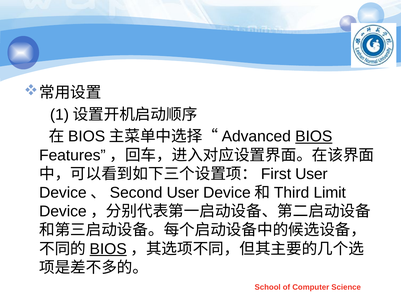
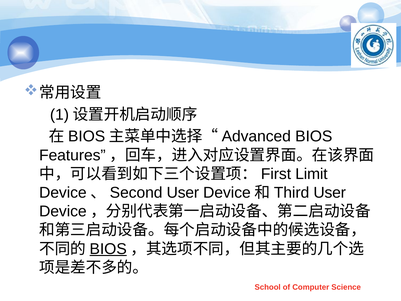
BIOS at (314, 136) underline: present -> none
User at (311, 174): User -> Limit
Limit at (330, 193): Limit -> User
